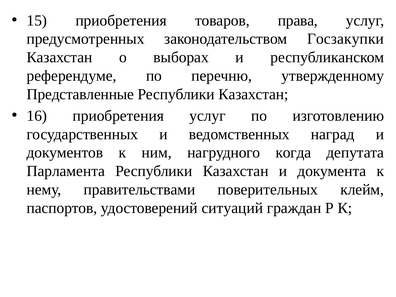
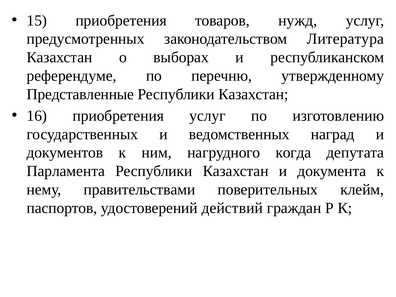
права: права -> нужд
Госзакупки: Госзакупки -> Литература
ситуаций: ситуаций -> действий
